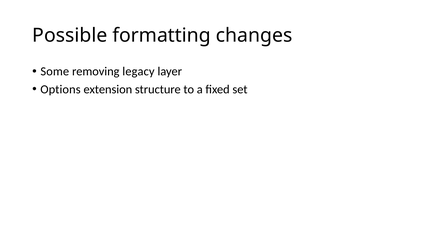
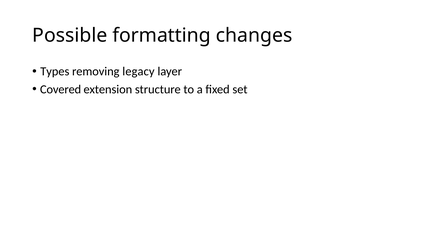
Some: Some -> Types
Options: Options -> Covered
